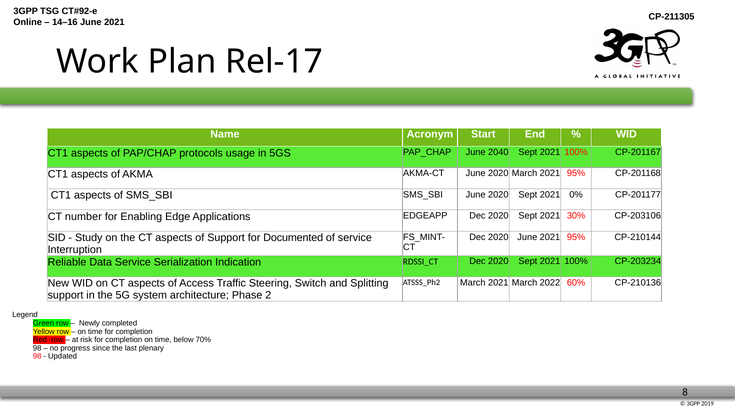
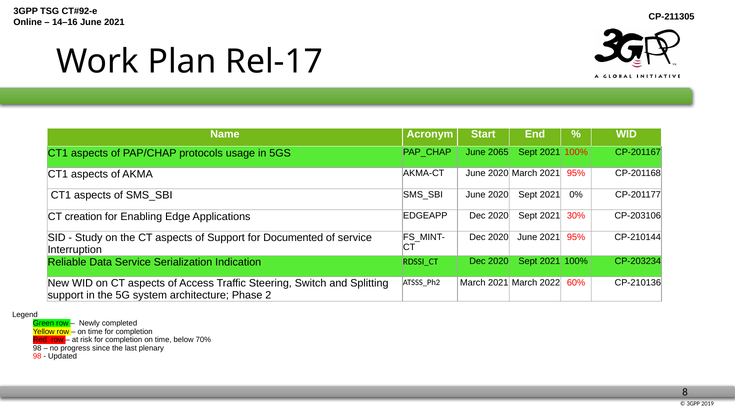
2040: 2040 -> 2065
number: number -> creation
